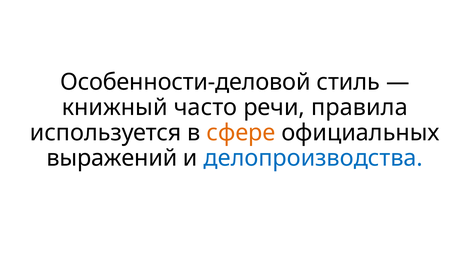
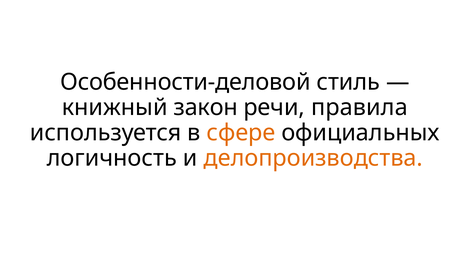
часто: часто -> закон
выражений: выражений -> логичность
делопроизводства colour: blue -> orange
